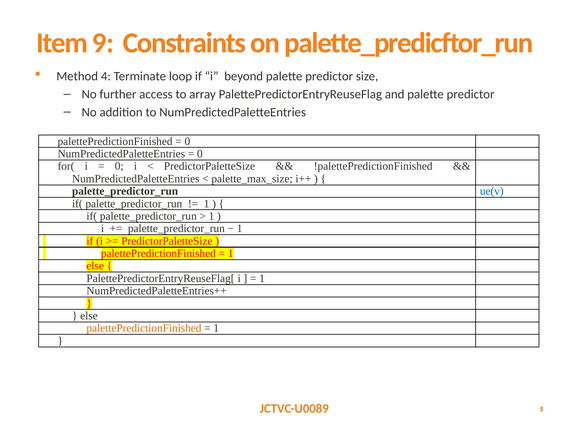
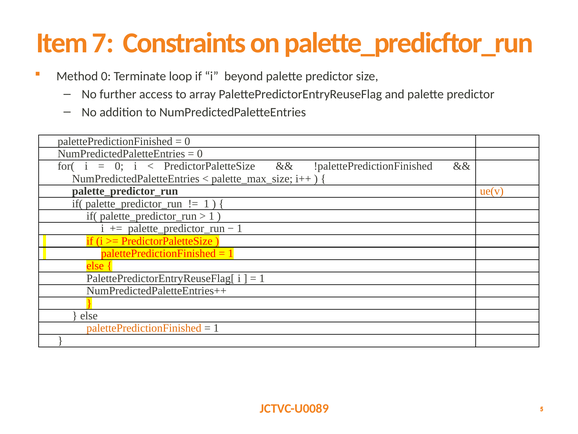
9: 9 -> 7
Method 4: 4 -> 0
ue(v colour: blue -> orange
